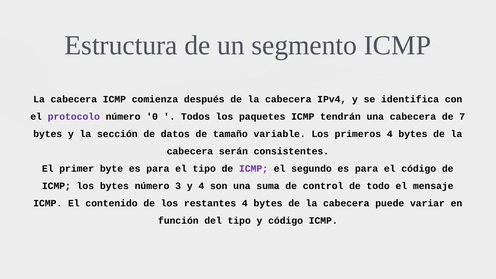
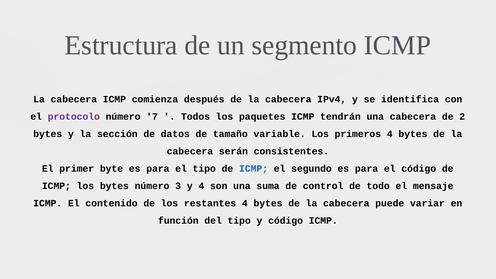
0: 0 -> 7
7: 7 -> 2
ICMP at (254, 169) colour: purple -> blue
